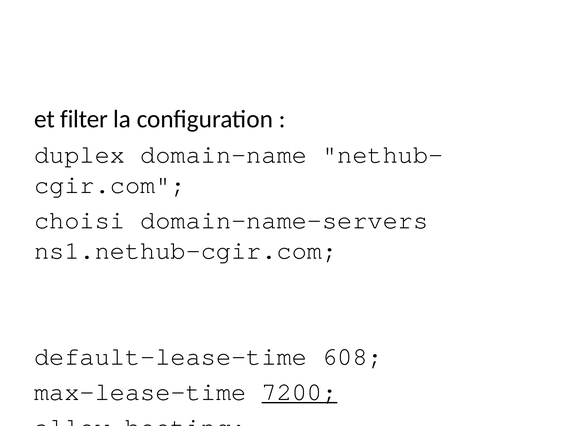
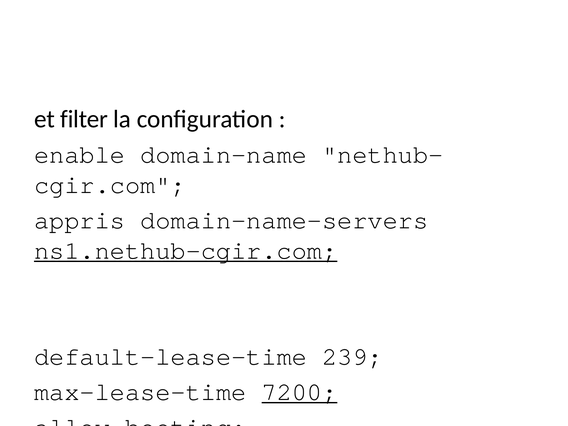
duplex: duplex -> enable
choisi: choisi -> appris
ns1.nethub-cgir.com at (186, 250) underline: none -> present
608: 608 -> 239
